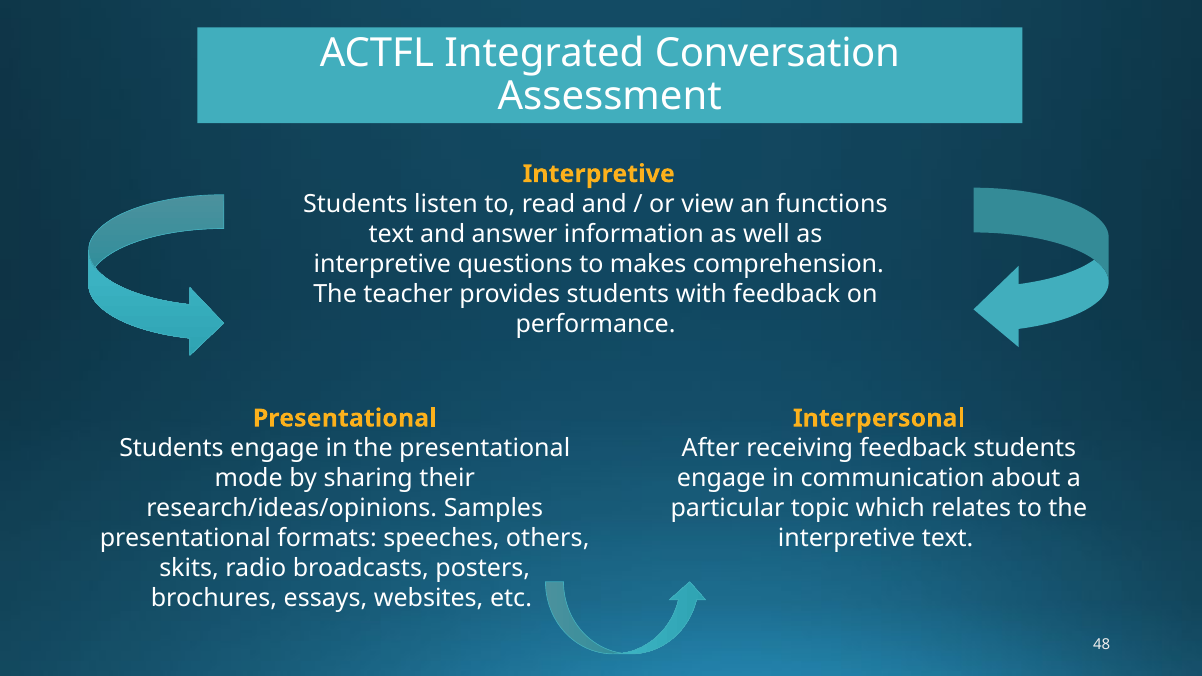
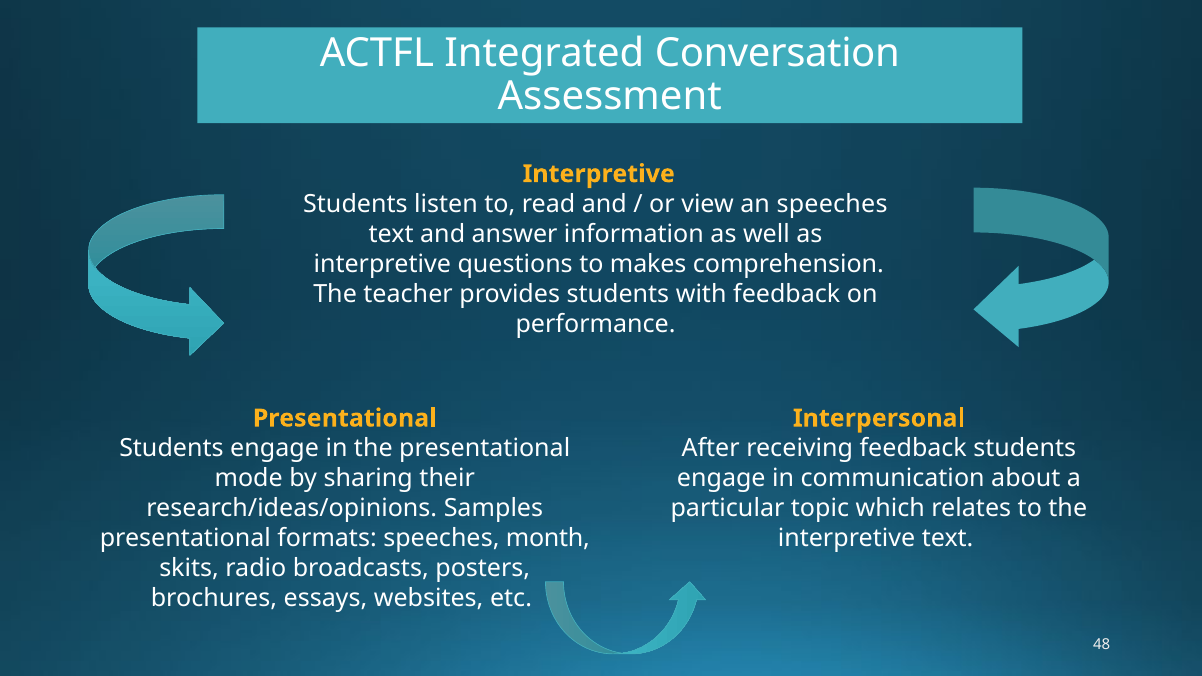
an functions: functions -> speeches
others: others -> month
